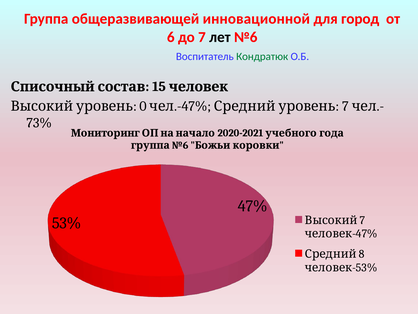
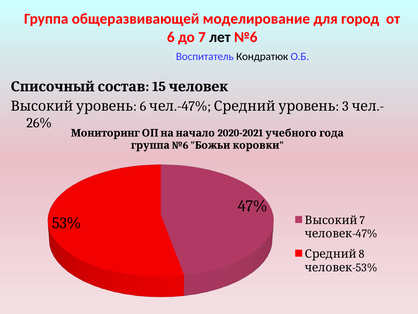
инновационной: инновационной -> моделирование
Кондратюк colour: green -> black
0 at (143, 106): 0 -> 6
7 at (345, 106): 7 -> 3
73%: 73% -> 26%
